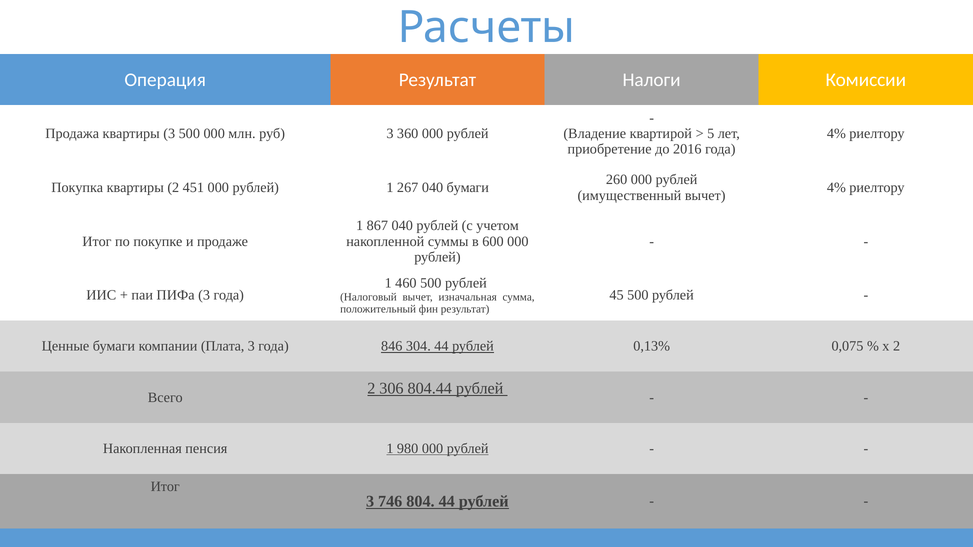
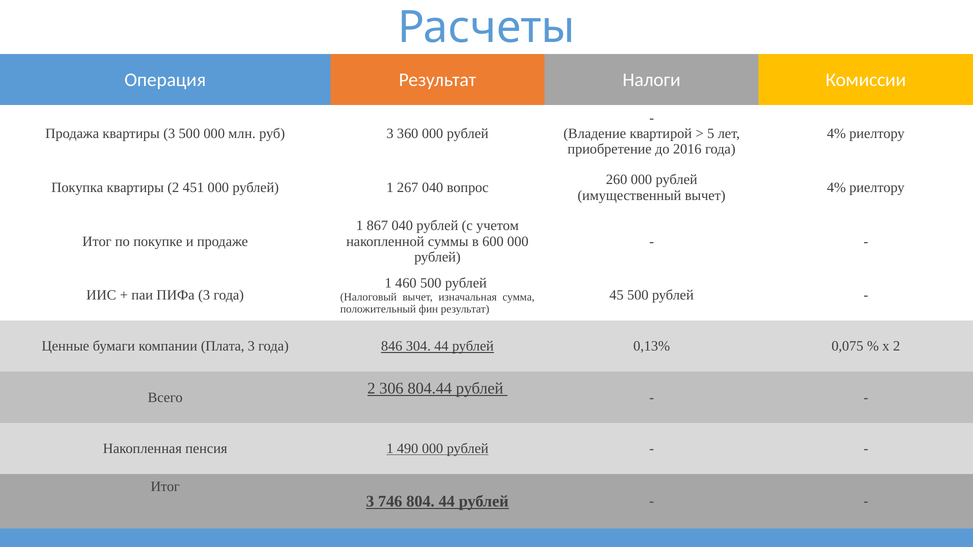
040 бумаги: бумаги -> вопрос
980: 980 -> 490
